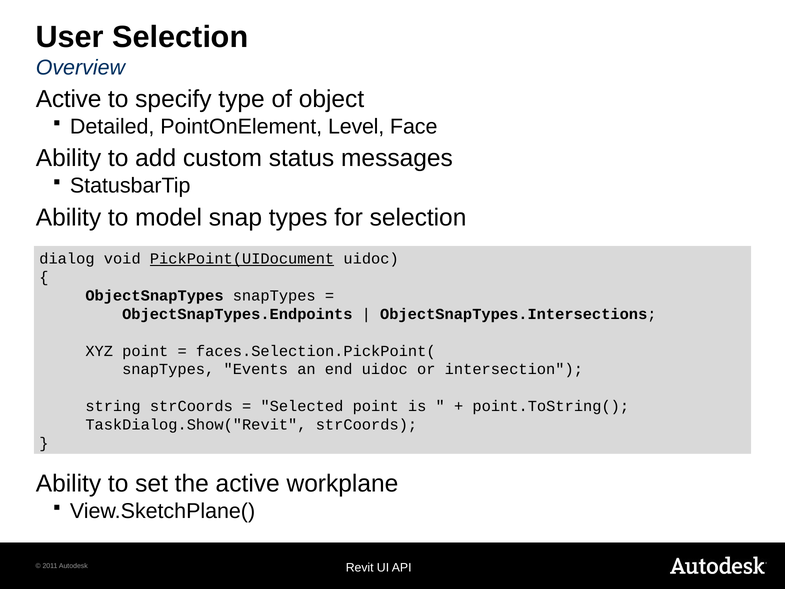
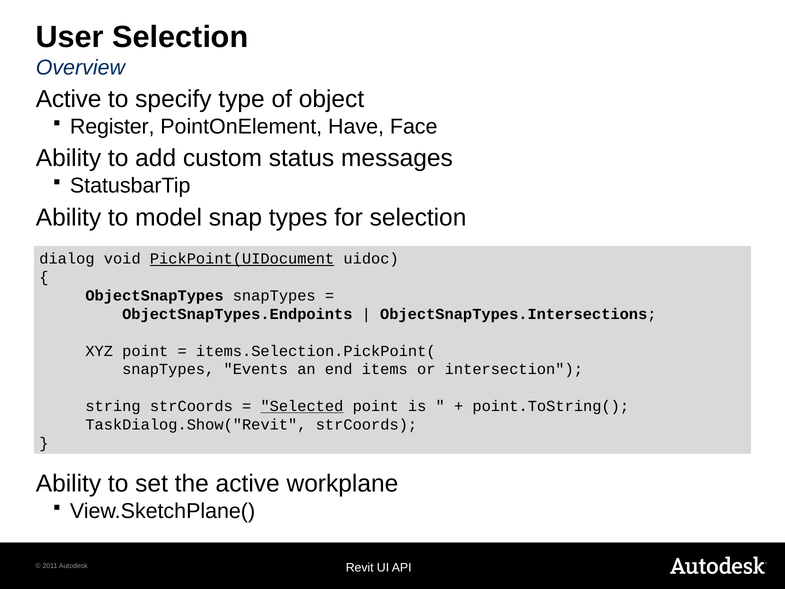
Detailed: Detailed -> Register
Level: Level -> Have
faces.Selection.PickPoint(: faces.Selection.PickPoint( -> items.Selection.PickPoint(
end uidoc: uidoc -> items
Selected underline: none -> present
